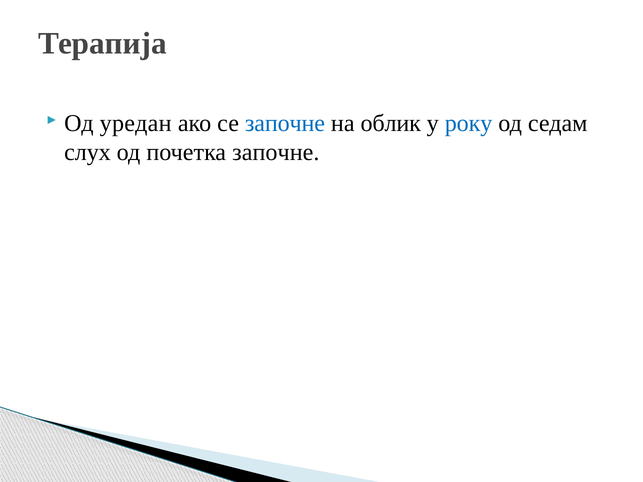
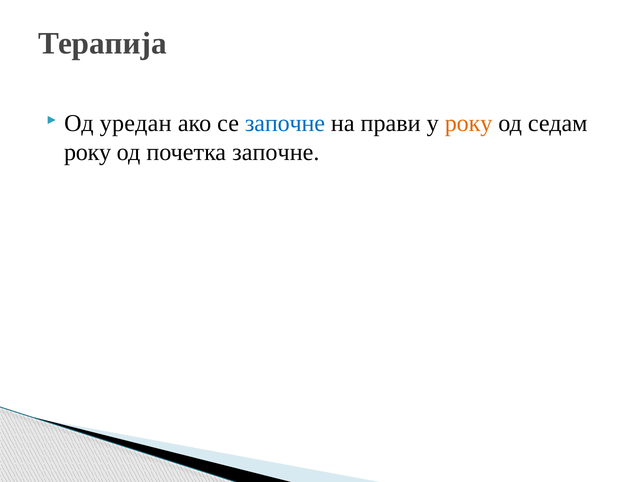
облик: облик -> прави
року at (469, 124) colour: blue -> orange
слух at (88, 152): слух -> року
